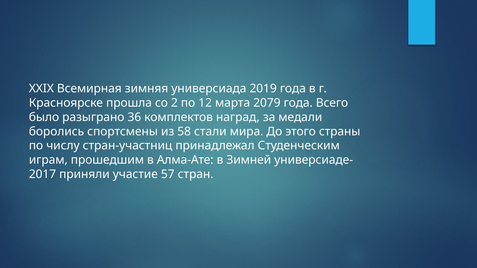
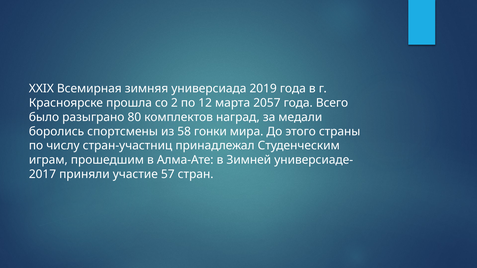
2079: 2079 -> 2057
36: 36 -> 80
стали: стали -> гонки
